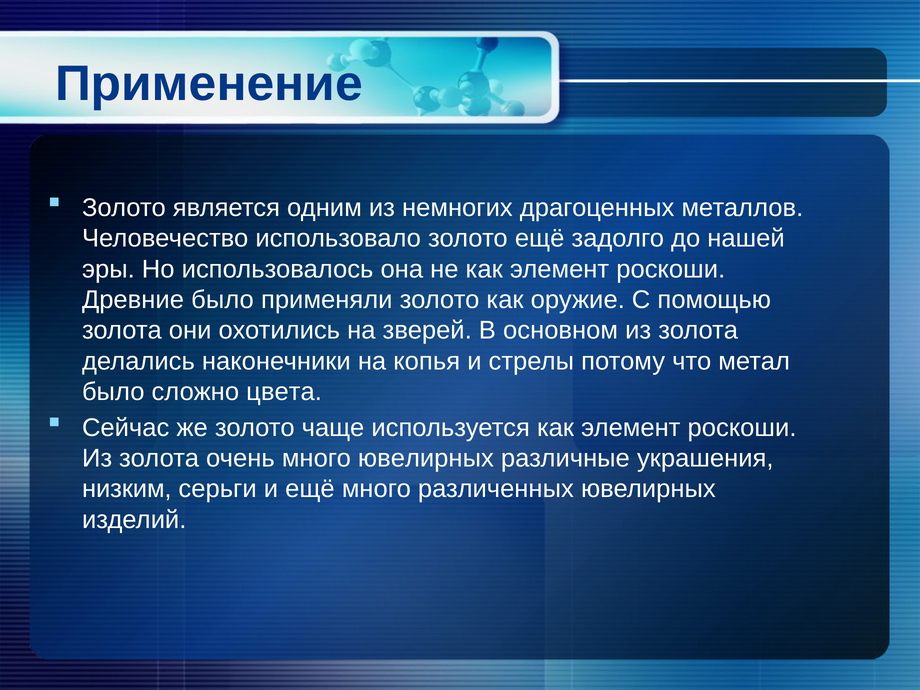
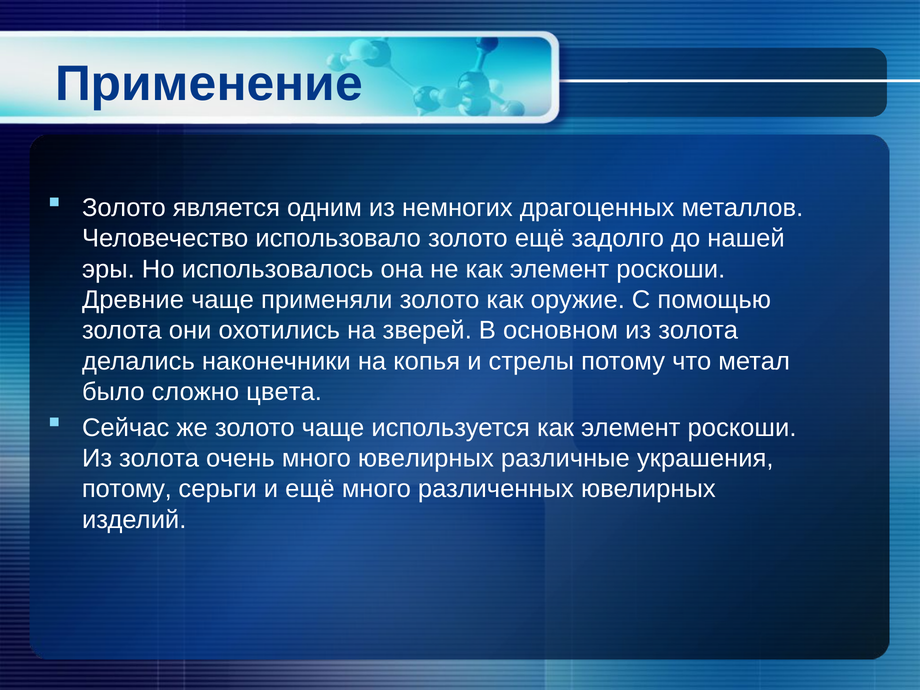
Древние было: было -> чаще
низким at (127, 489): низким -> потому
